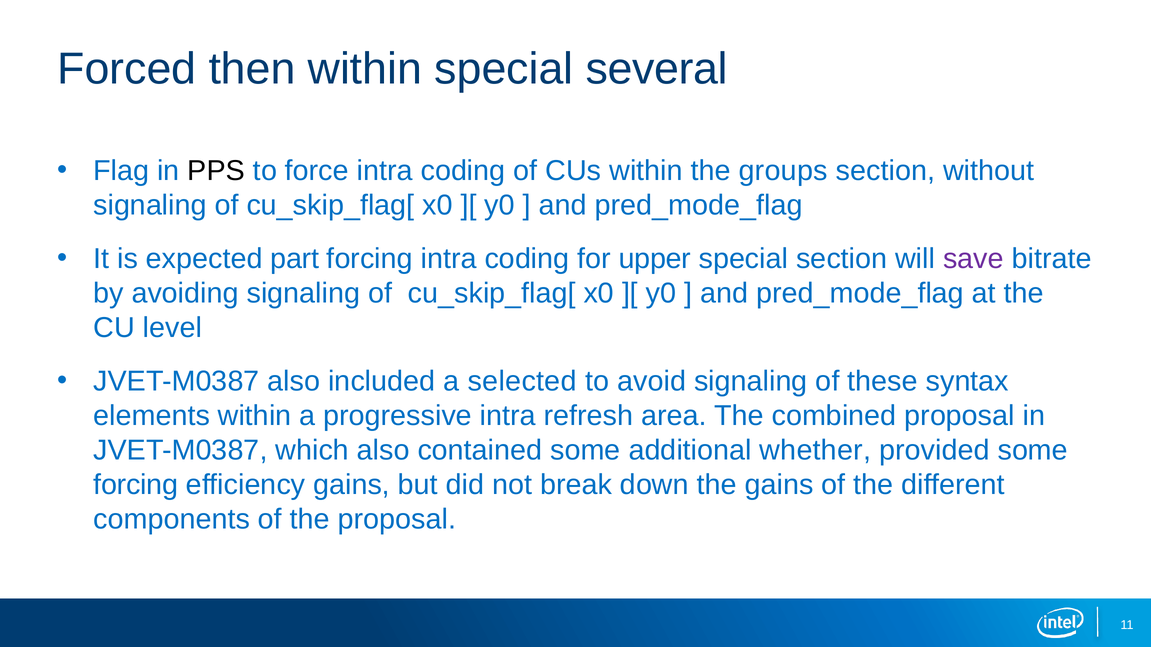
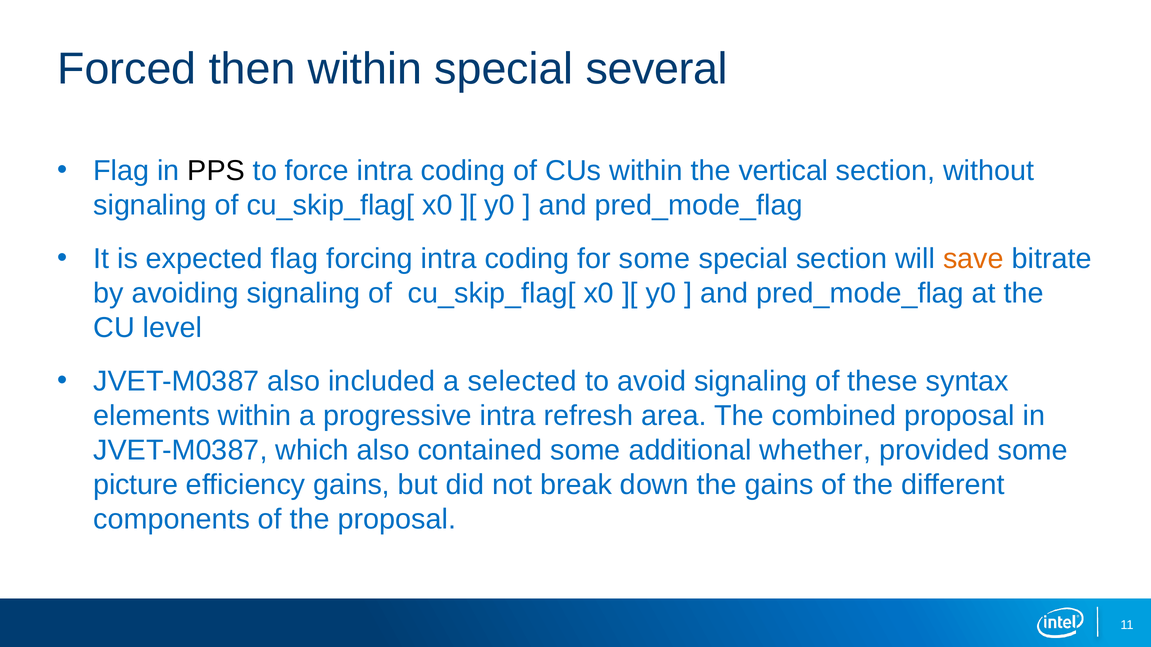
groups: groups -> vertical
expected part: part -> flag
for upper: upper -> some
save colour: purple -> orange
forcing at (136, 485): forcing -> picture
